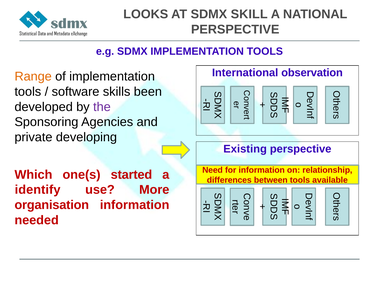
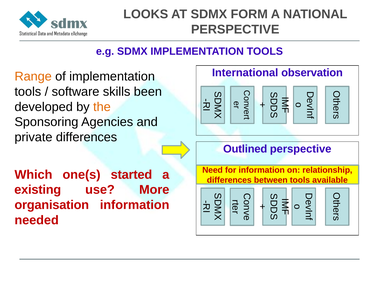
SKILL: SKILL -> FORM
the colour: purple -> orange
private developing: developing -> differences
Existing: Existing -> Outlined
identify: identify -> existing
